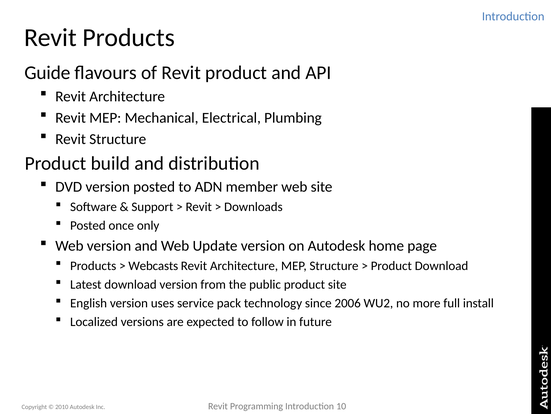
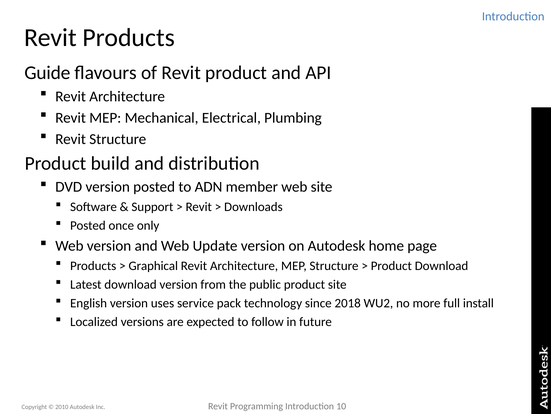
Webcasts: Webcasts -> Graphical
2006: 2006 -> 2018
